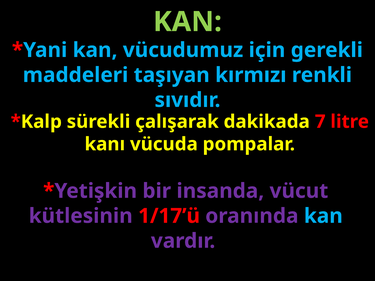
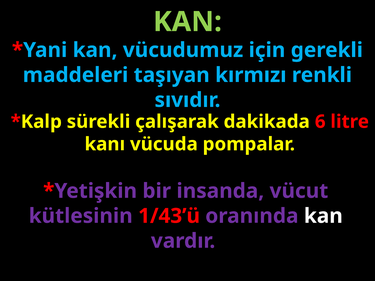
7: 7 -> 6
1/17’ü: 1/17’ü -> 1/43’ü
kan at (323, 216) colour: light blue -> white
